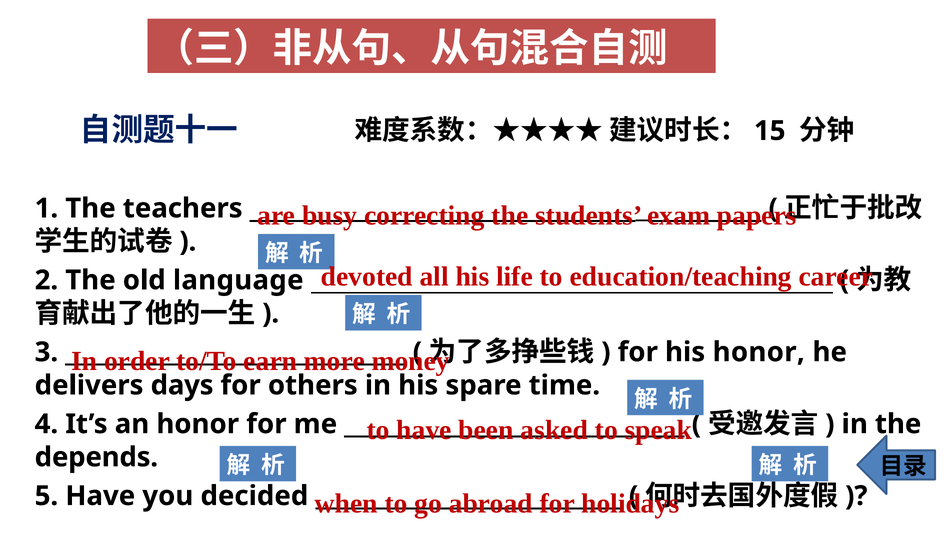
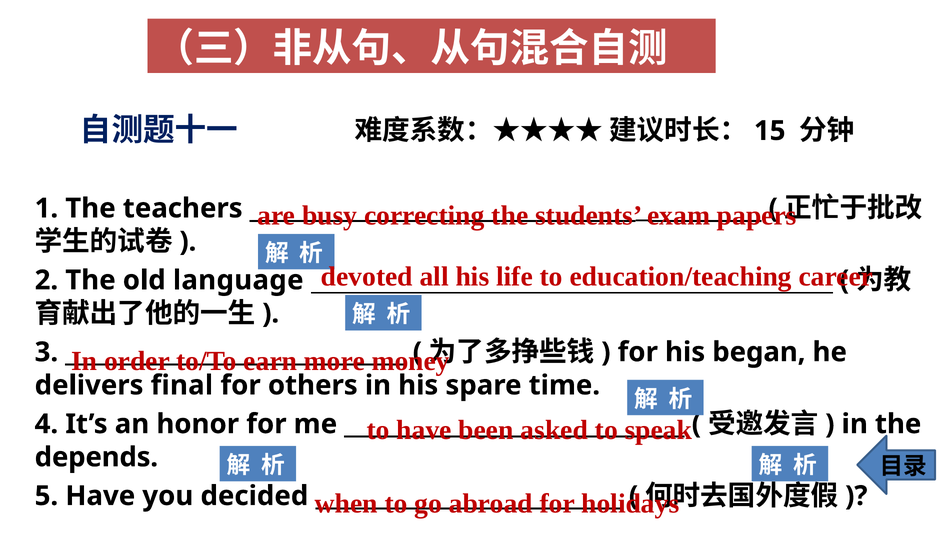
his honor: honor -> began
days: days -> final
